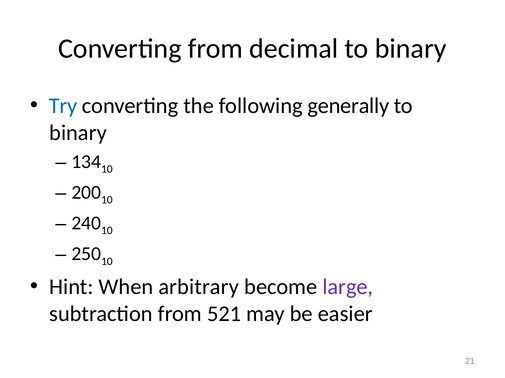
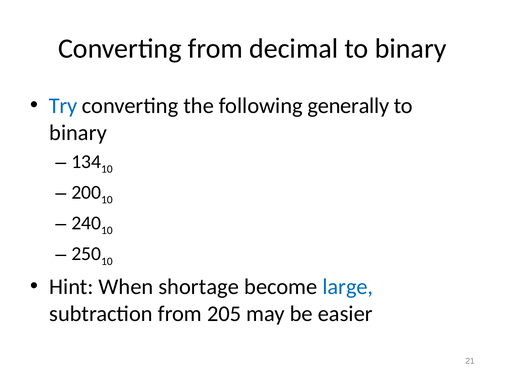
arbitrary: arbitrary -> shortage
large colour: purple -> blue
521: 521 -> 205
